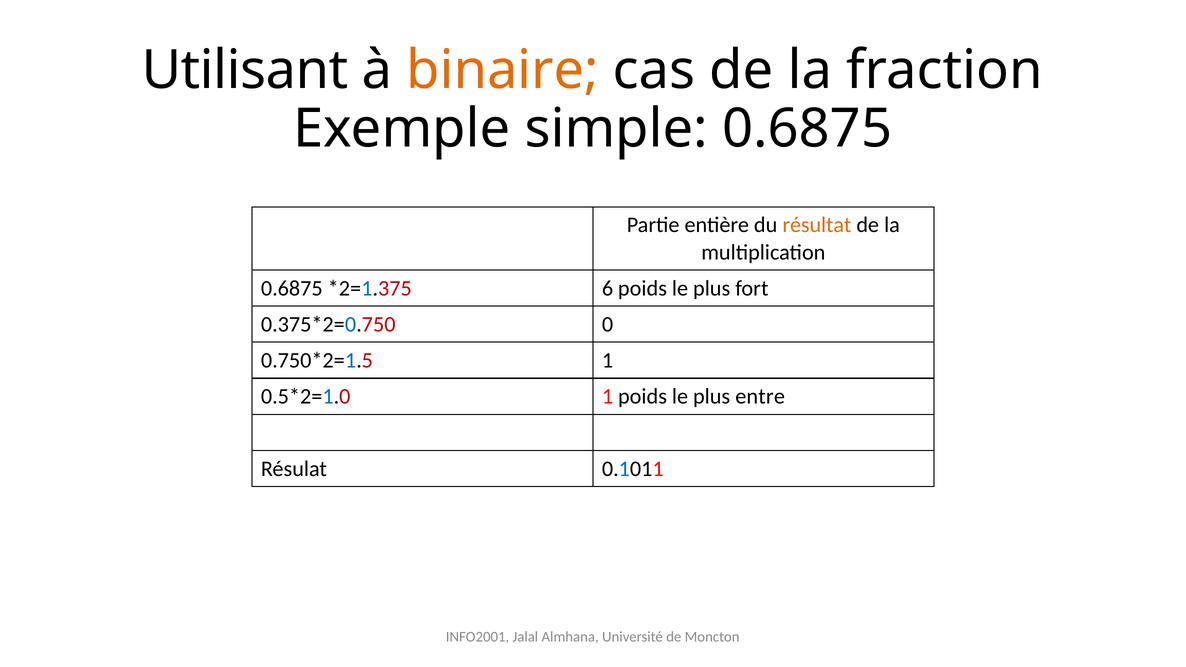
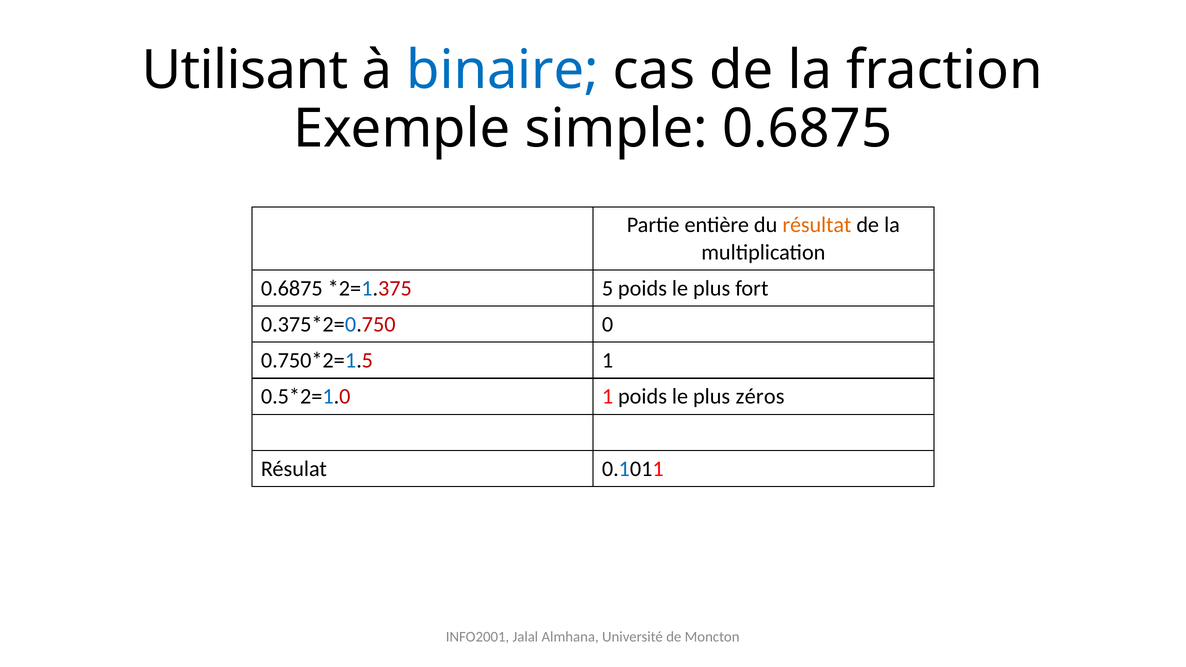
binaire colour: orange -> blue
6: 6 -> 5
entre: entre -> zéros
